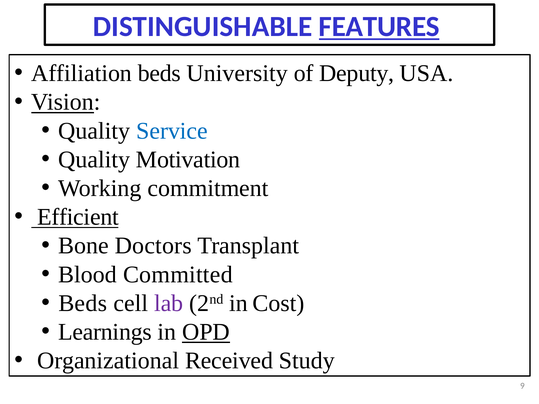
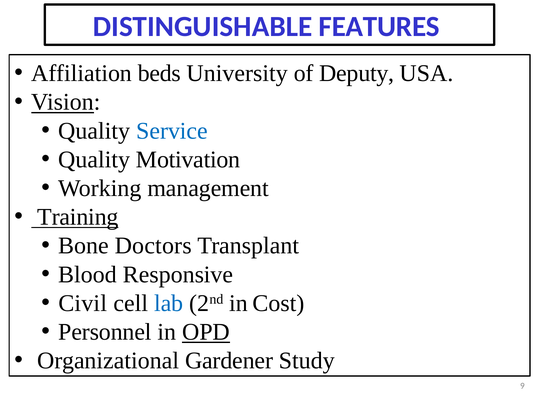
FEATURES underline: present -> none
commitment: commitment -> management
Efficient: Efficient -> Training
Committed: Committed -> Responsive
Beds at (83, 303): Beds -> Civil
lab colour: purple -> blue
Learnings: Learnings -> Personnel
Received: Received -> Gardener
